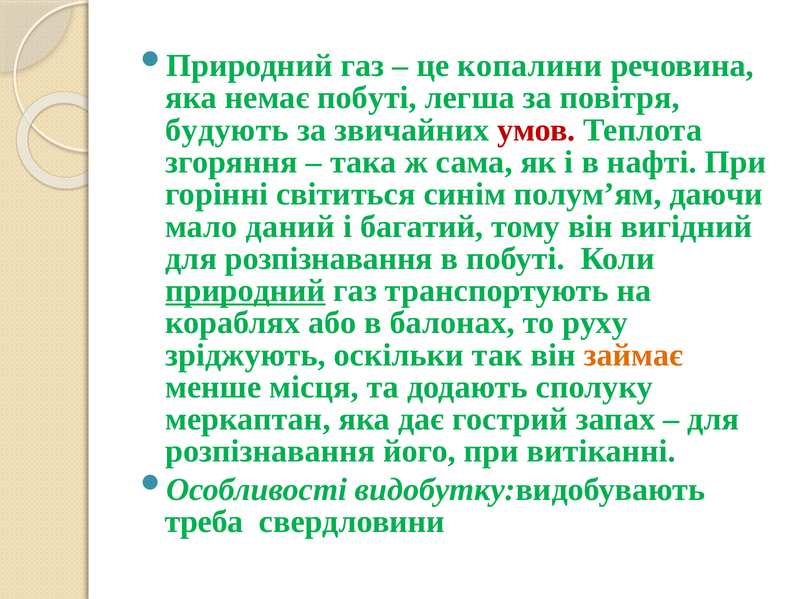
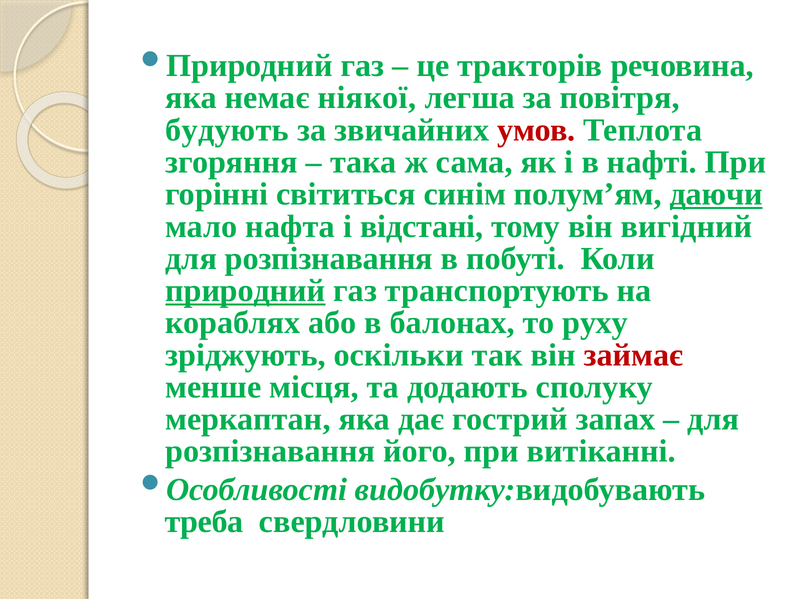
копалини: копалини -> тракторів
немає побуті: побуті -> ніякої
даючи underline: none -> present
даний: даний -> нафта
багатий: багатий -> відстані
займає colour: orange -> red
